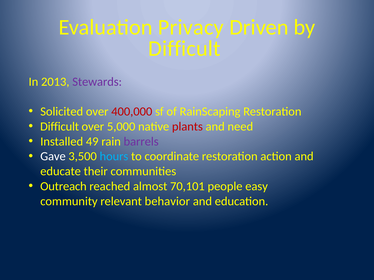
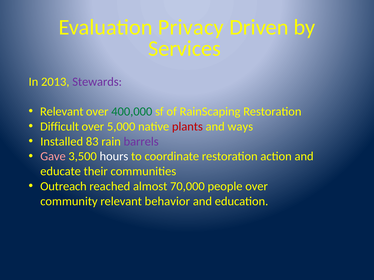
Difficult at (184, 49): Difficult -> Services
Solicited at (62, 112): Solicited -> Relevant
400,000 colour: red -> green
need: need -> ways
49: 49 -> 83
Gave colour: white -> pink
hours colour: light blue -> white
70,101: 70,101 -> 70,000
people easy: easy -> over
